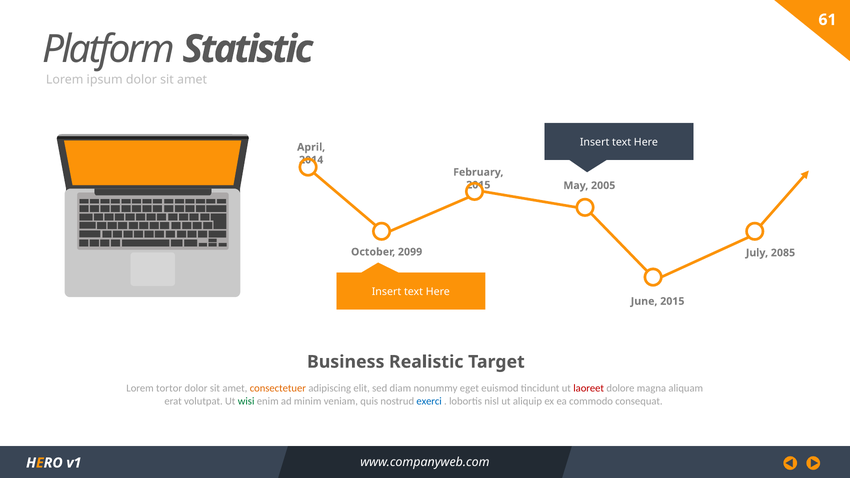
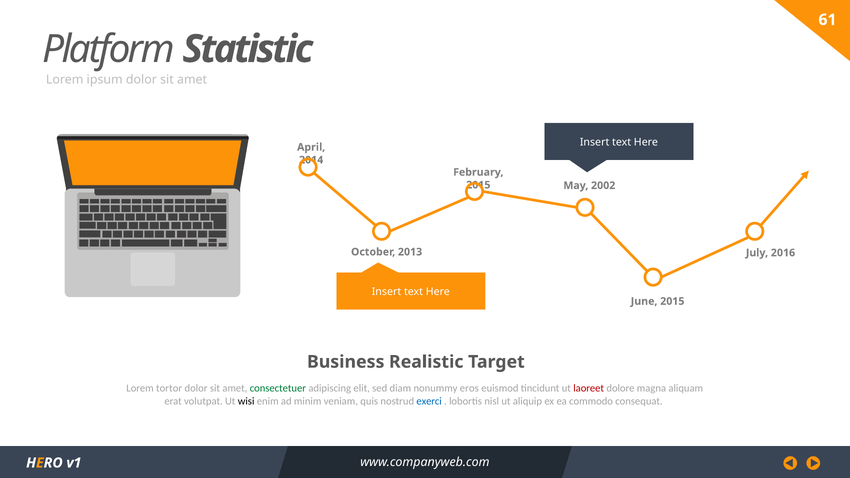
2005: 2005 -> 2002
2099: 2099 -> 2013
2085: 2085 -> 2016
consectetuer colour: orange -> green
eget: eget -> eros
wisi colour: green -> black
